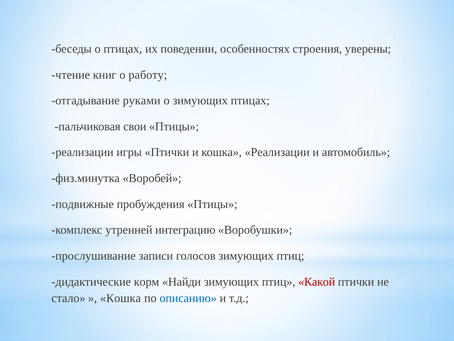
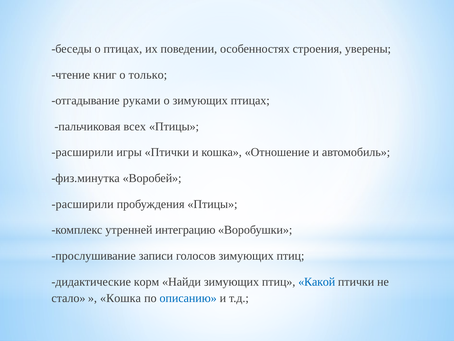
работу: работу -> только
свои: свои -> всех
реализации at (83, 152): реализации -> расширили
кошка Реализации: Реализации -> Отношение
подвижные at (83, 204): подвижные -> расширили
Какой colour: red -> blue
